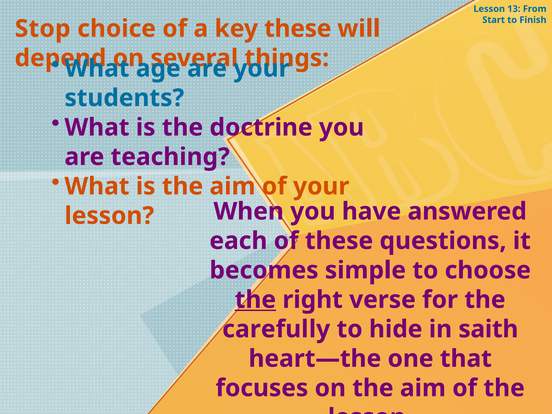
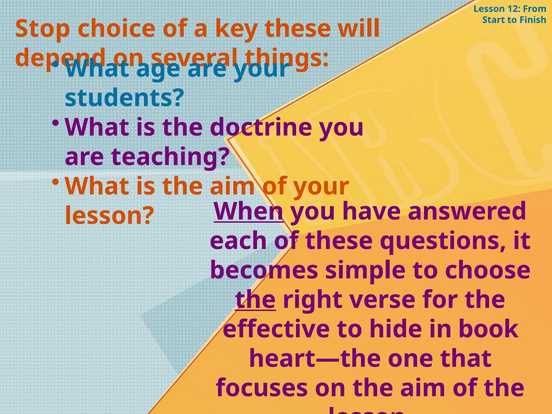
13: 13 -> 12
When underline: none -> present
carefully: carefully -> effective
saith: saith -> book
